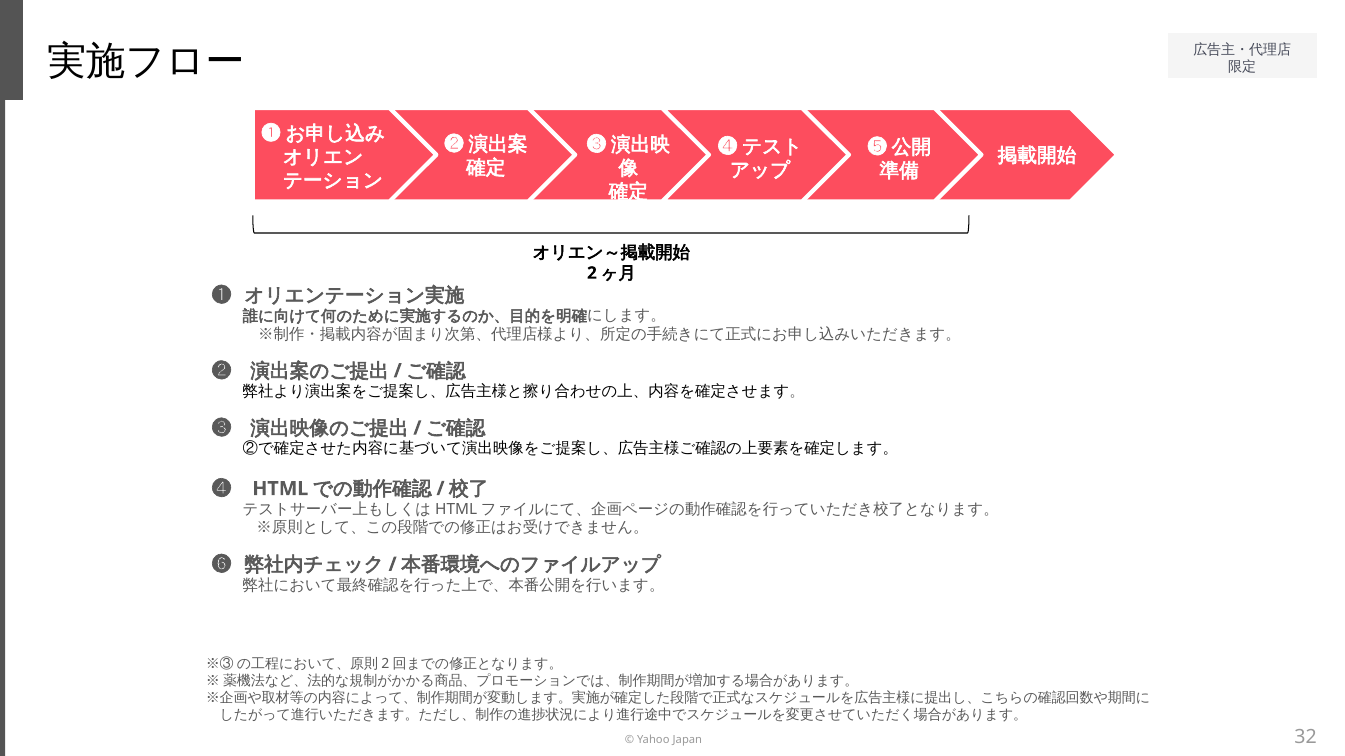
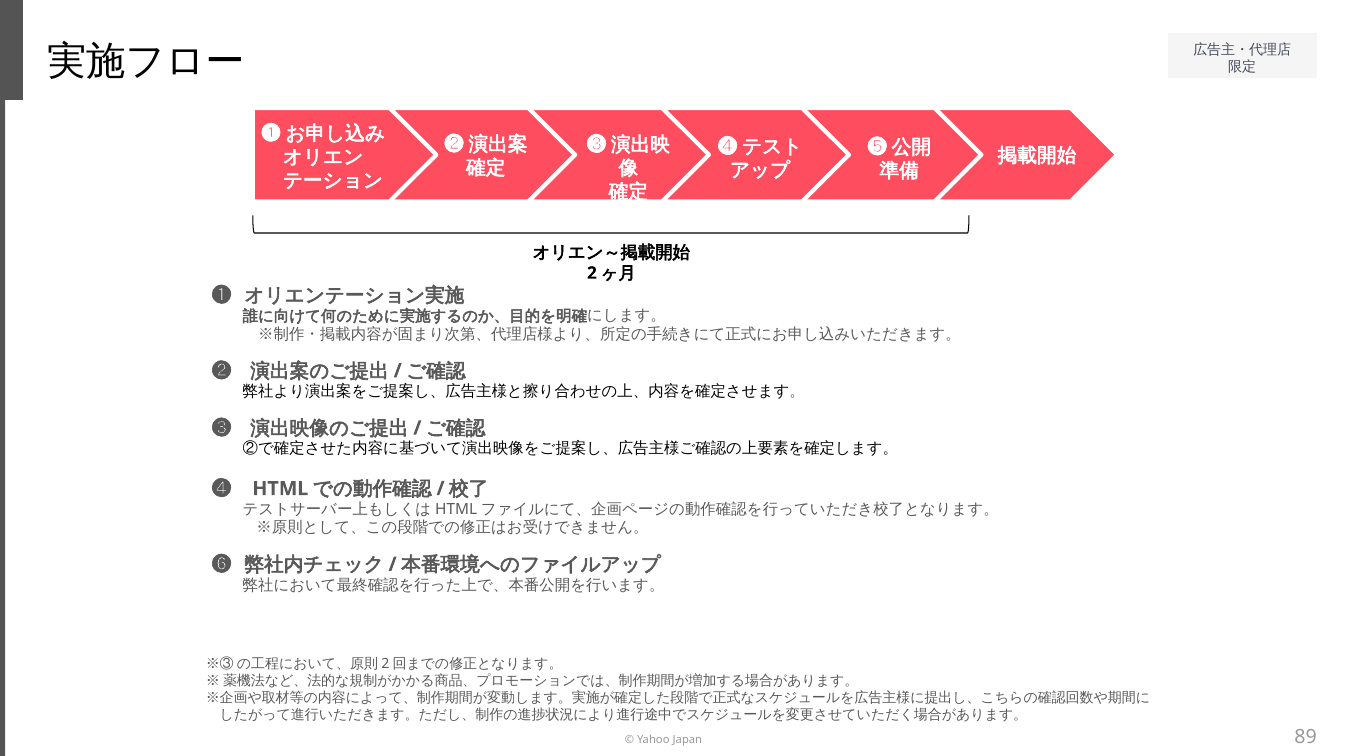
32: 32 -> 89
